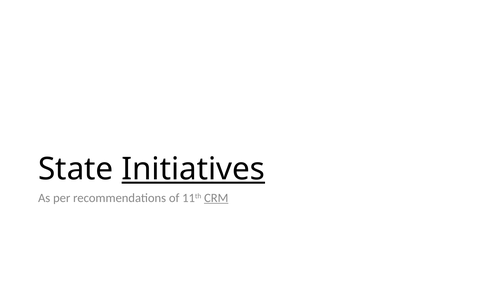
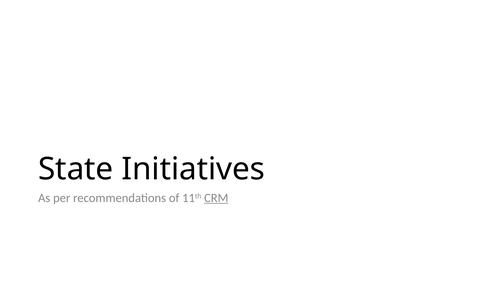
Initiatives underline: present -> none
